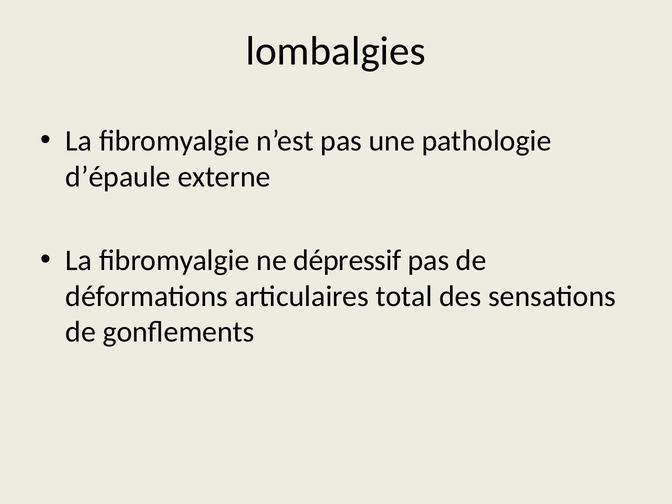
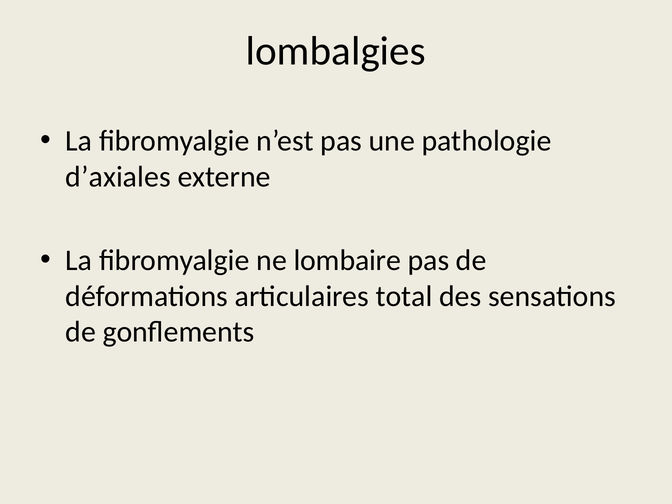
d’épaule: d’épaule -> d’axiales
dépressif: dépressif -> lombaire
